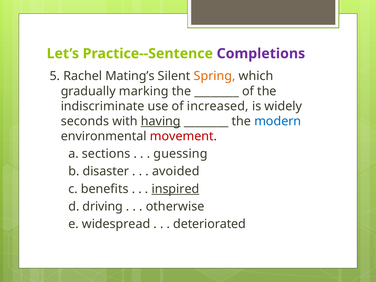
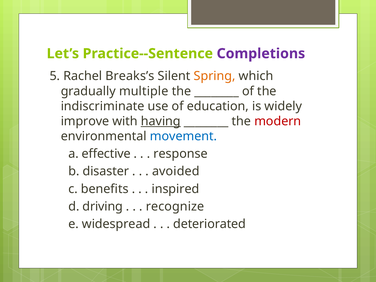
Mating’s: Mating’s -> Breaks’s
marking: marking -> multiple
increased: increased -> education
seconds: seconds -> improve
modern colour: blue -> red
movement colour: red -> blue
sections: sections -> effective
guessing: guessing -> response
inspired underline: present -> none
otherwise: otherwise -> recognize
